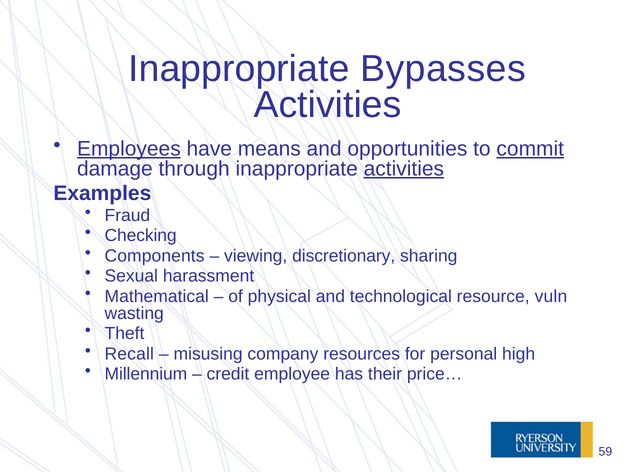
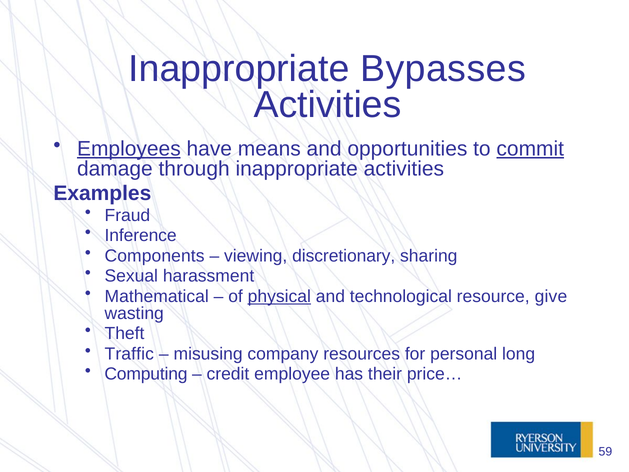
activities at (404, 169) underline: present -> none
Checking: Checking -> Inference
physical underline: none -> present
vuln: vuln -> give
Recall: Recall -> Traffic
high: high -> long
Millennium: Millennium -> Computing
